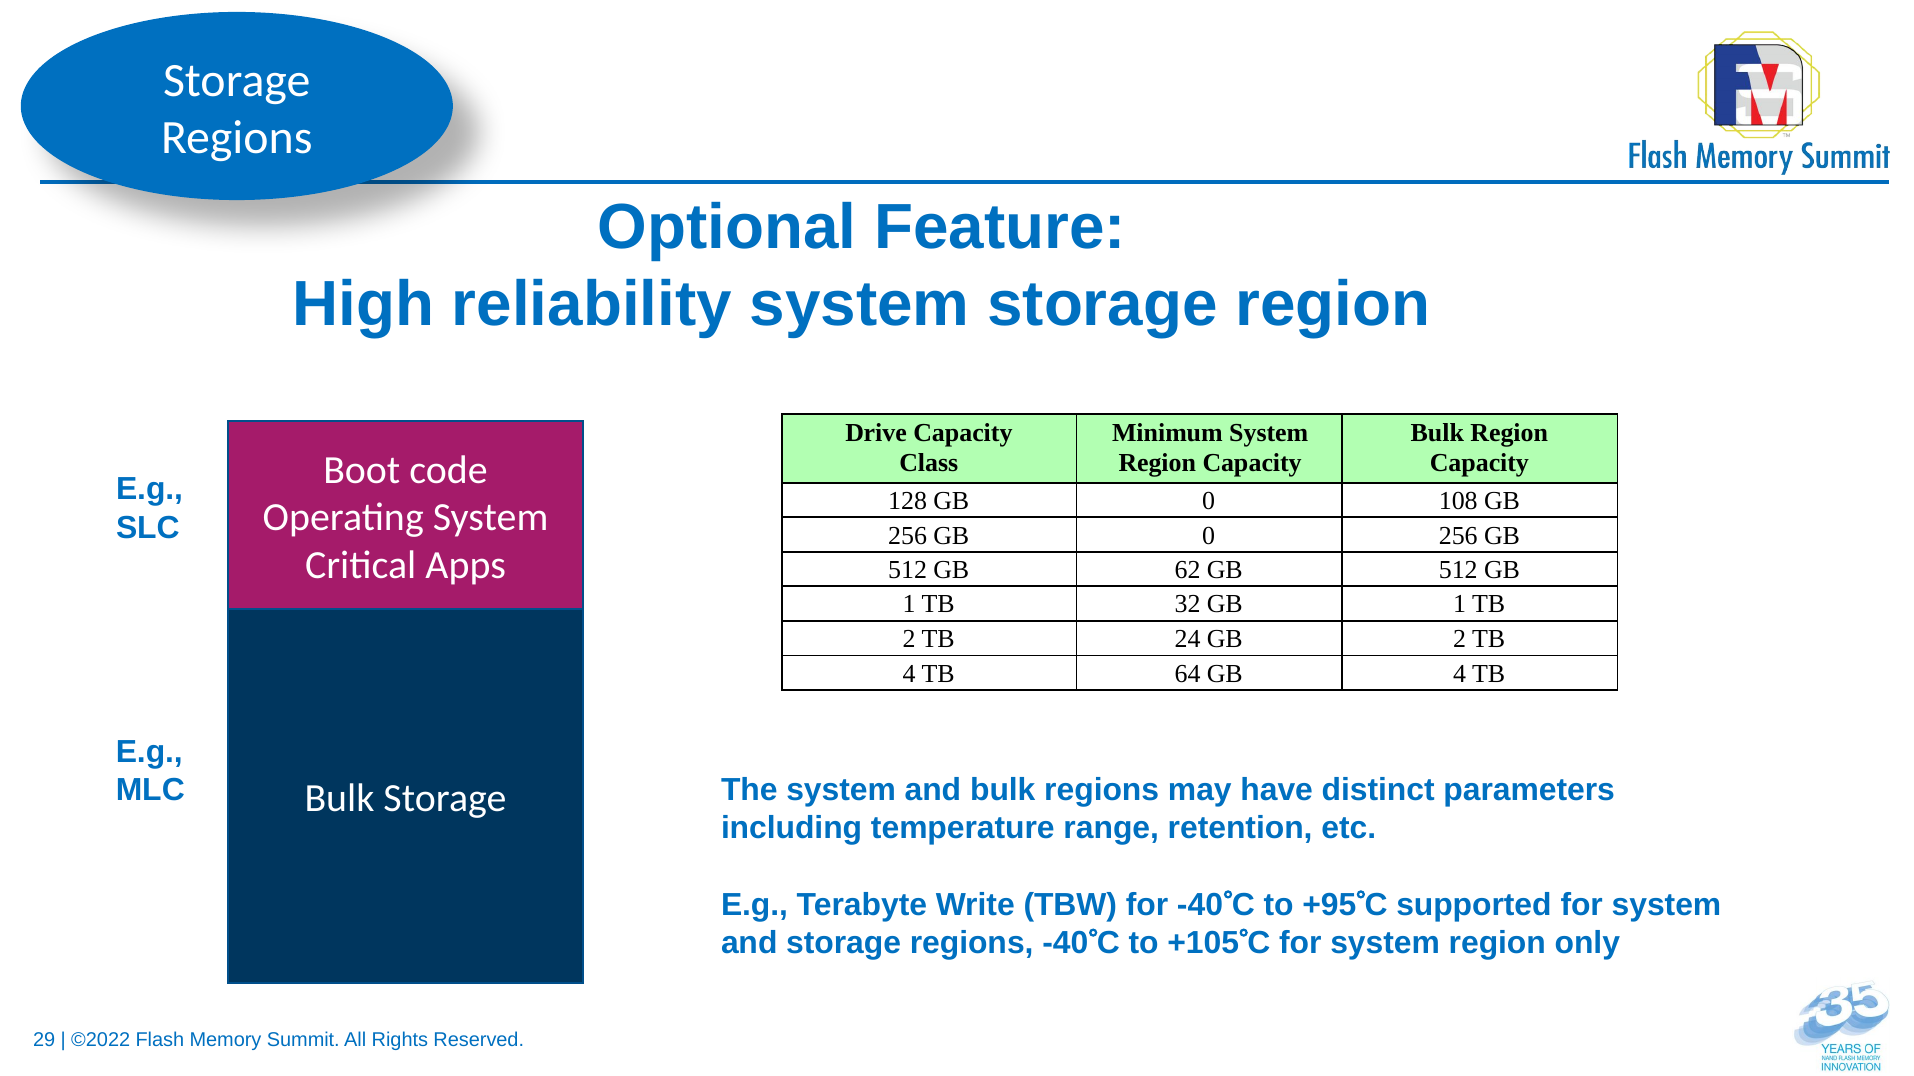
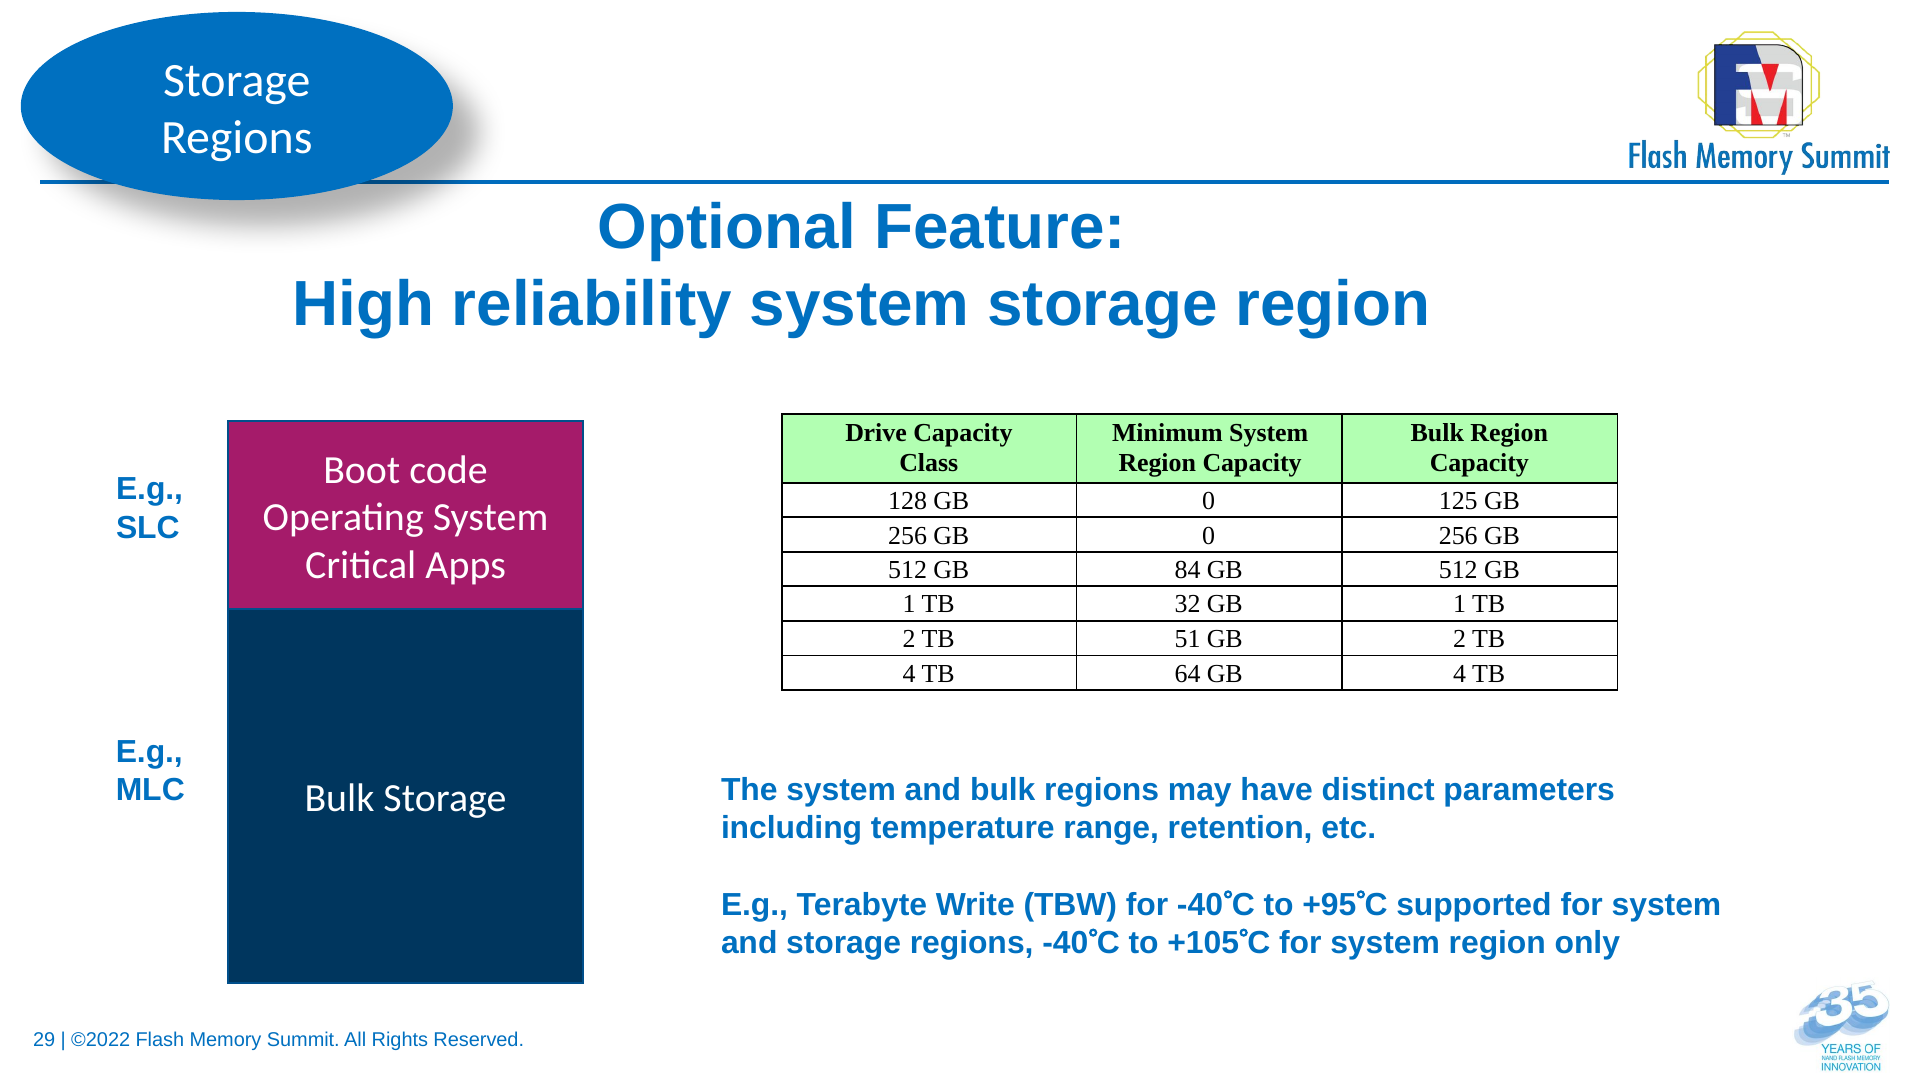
108: 108 -> 125
62: 62 -> 84
24: 24 -> 51
